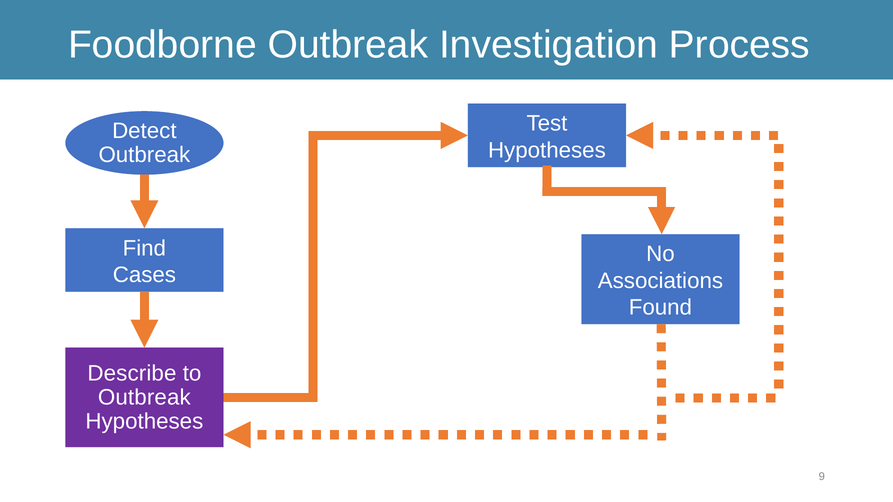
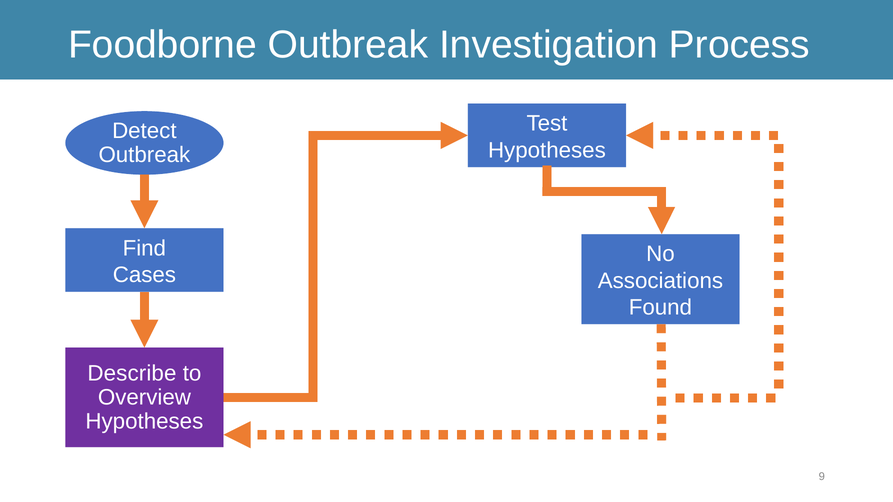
Outbreak at (144, 398): Outbreak -> Overview
